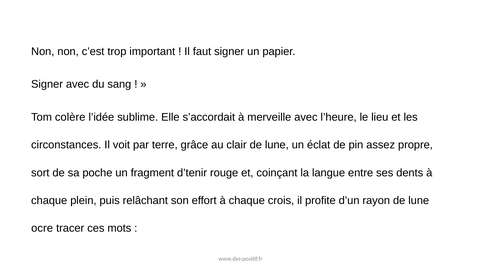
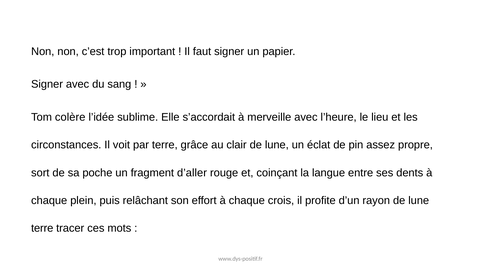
d’tenir: d’tenir -> d’aller
ocre at (42, 228): ocre -> terre
